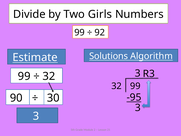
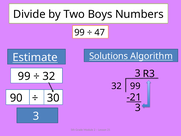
Girls: Girls -> Boys
92: 92 -> 47
-95: -95 -> -21
